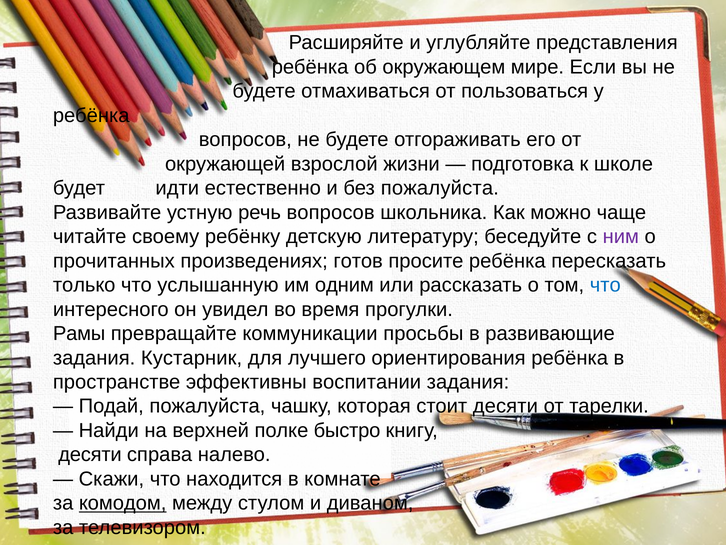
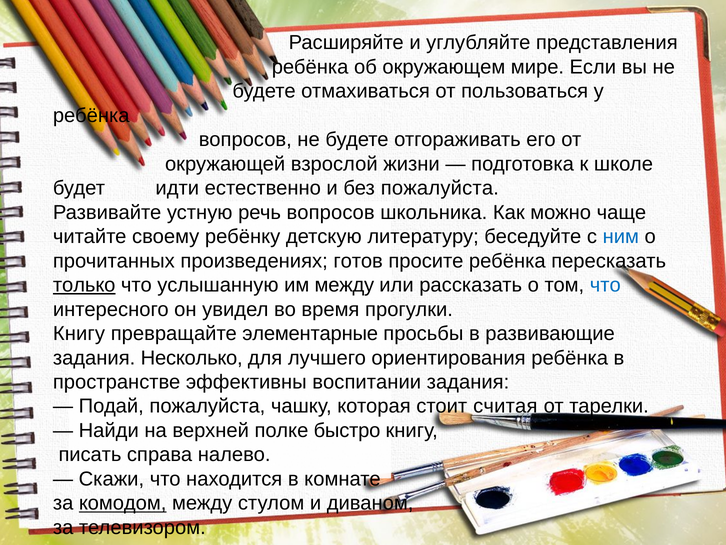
ним colour: purple -> blue
только underline: none -> present
им одним: одним -> между
Рамы at (79, 333): Рамы -> Книгу
коммуникации: коммуникации -> элементарные
Кустарник: Кустарник -> Несколько
стоит десяти: десяти -> считая
десяти at (90, 454): десяти -> писать
